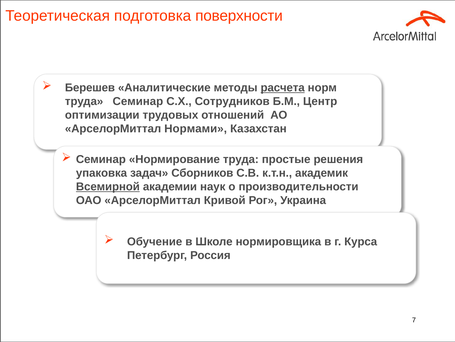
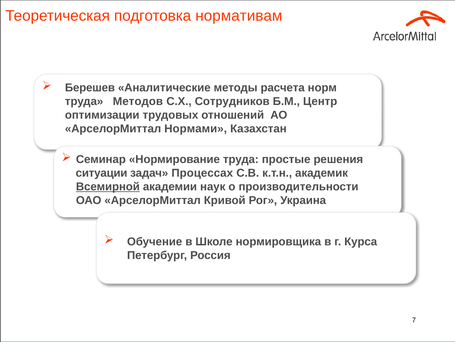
поверхности: поверхности -> нормативам
расчета underline: present -> none
труда Семинар: Семинар -> Методов
упаковка: упаковка -> ситуации
Сборников: Сборников -> Процессах
